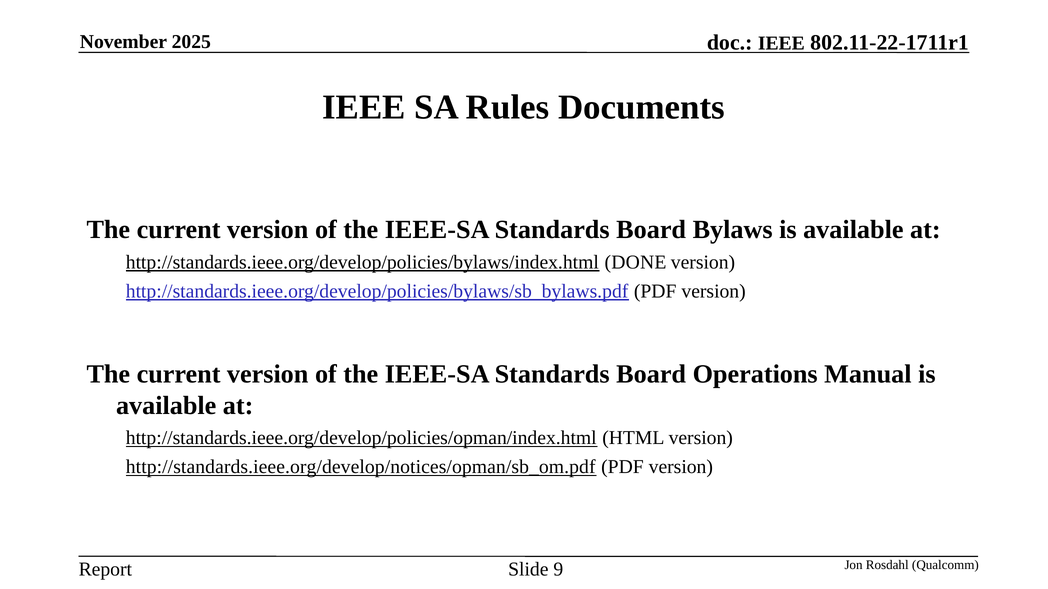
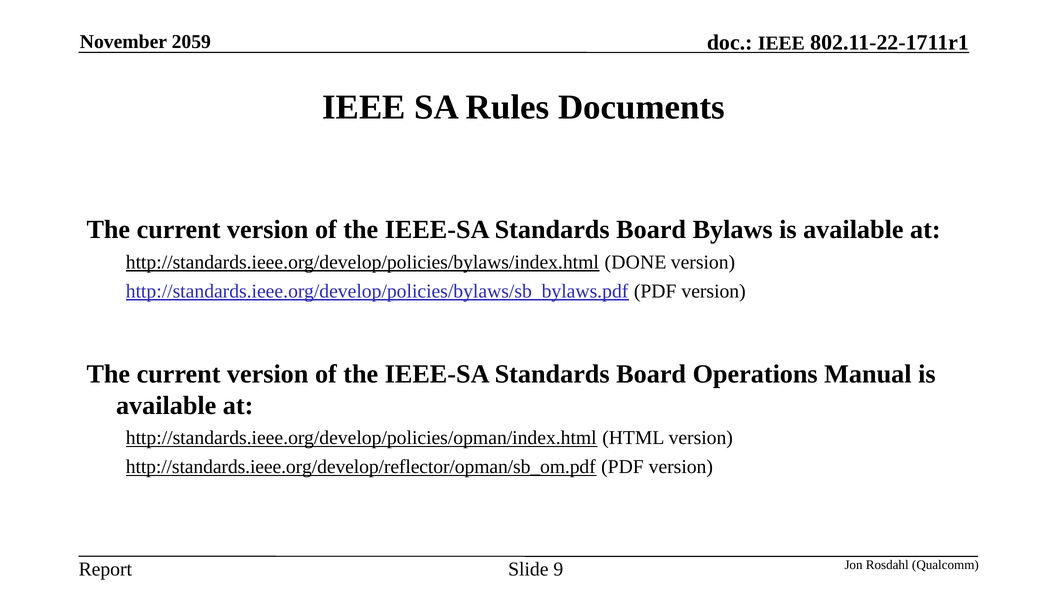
2025: 2025 -> 2059
http://standards.ieee.org/develop/notices/opman/sb_om.pdf: http://standards.ieee.org/develop/notices/opman/sb_om.pdf -> http://standards.ieee.org/develop/reflector/opman/sb_om.pdf
